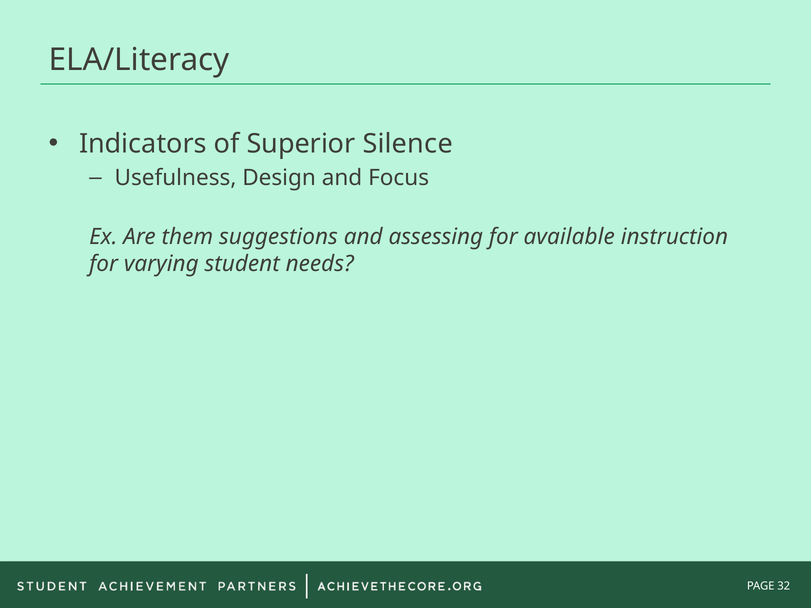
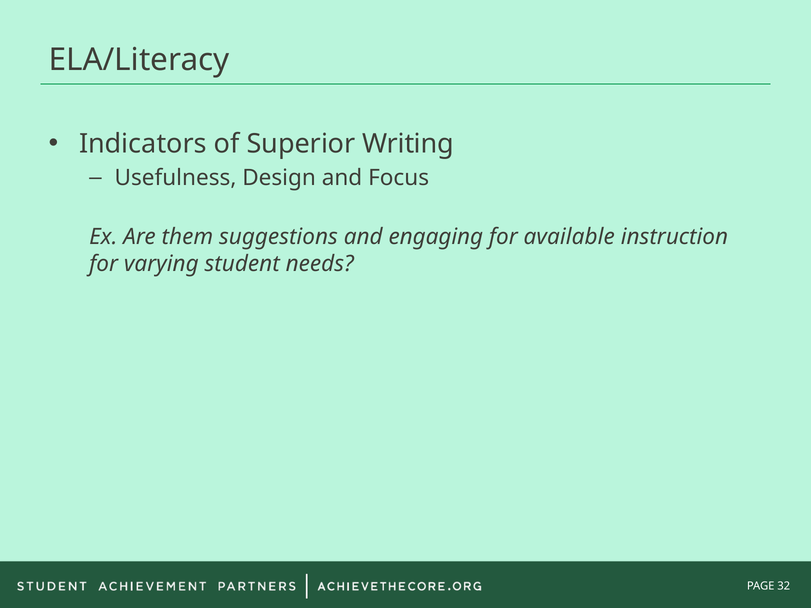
Silence: Silence -> Writing
assessing: assessing -> engaging
